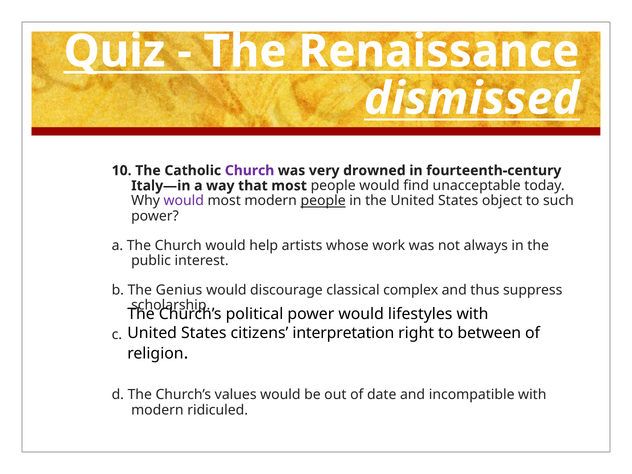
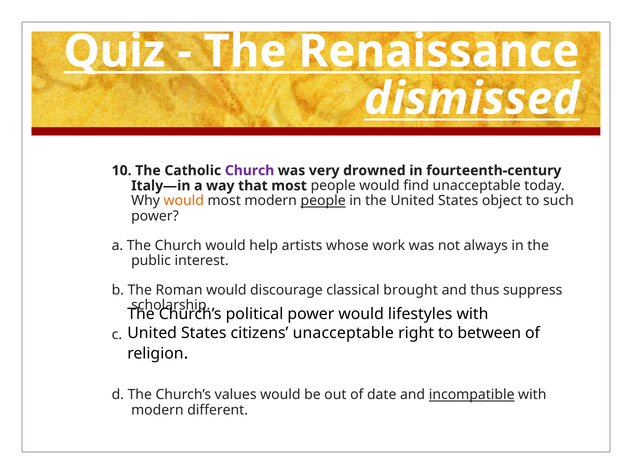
would at (184, 201) colour: purple -> orange
Genius: Genius -> Roman
complex: complex -> brought
citizens interpretation: interpretation -> unacceptable
incompatible underline: none -> present
ridiculed: ridiculed -> different
